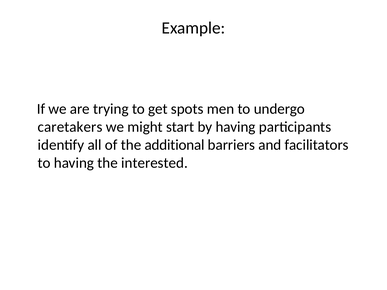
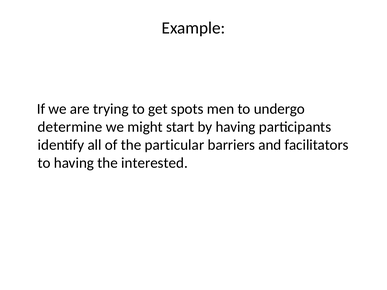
caretakers: caretakers -> determine
additional: additional -> particular
